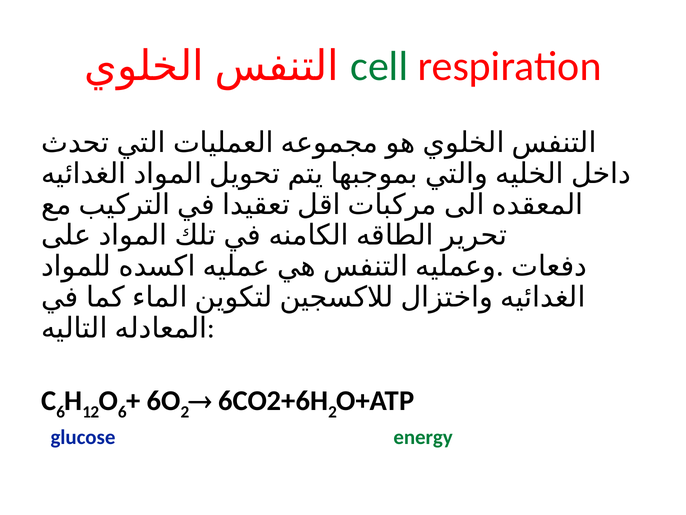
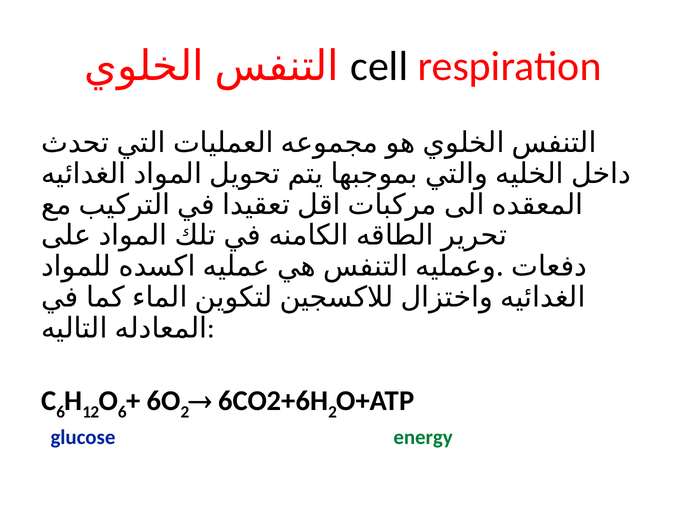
cell colour: green -> black
